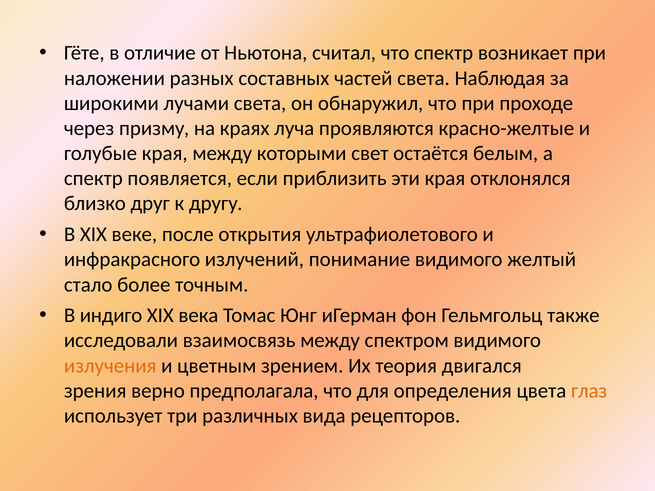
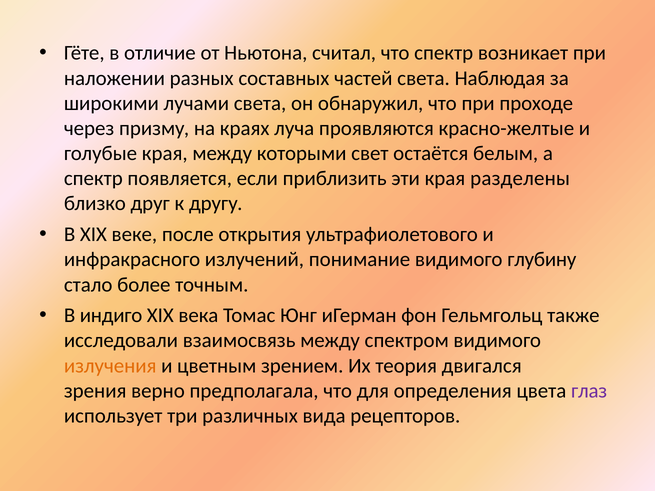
отклонялся: отклонялся -> разделены
желтый: желтый -> глубину
глаз colour: orange -> purple
